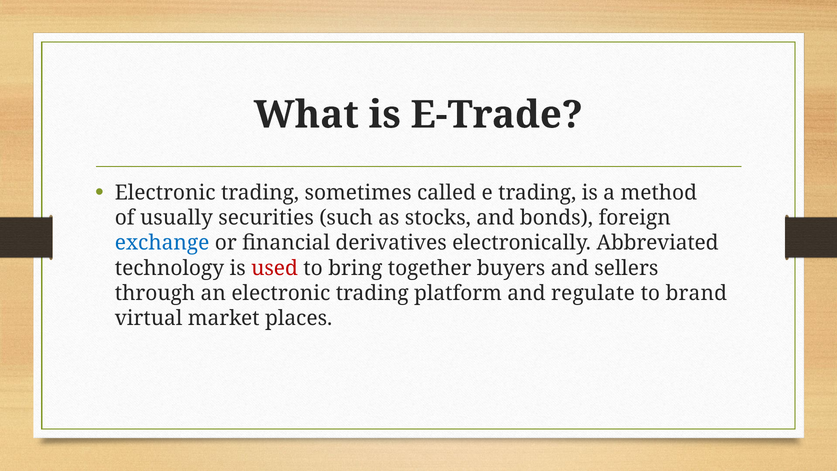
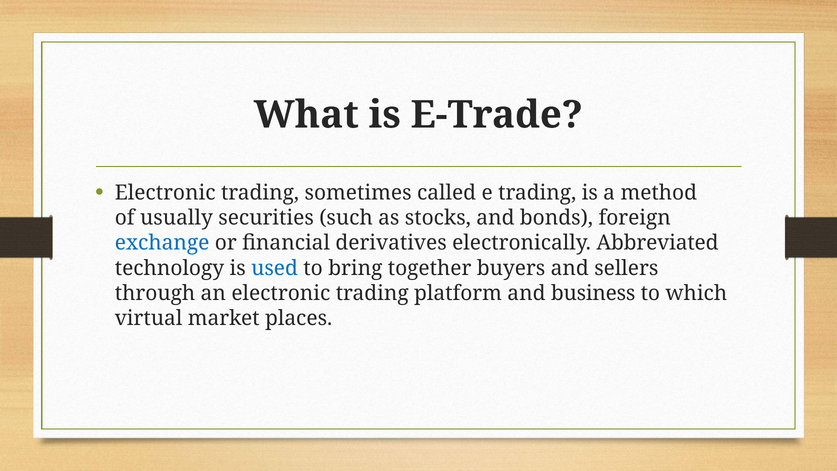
used colour: red -> blue
regulate: regulate -> business
brand: brand -> which
